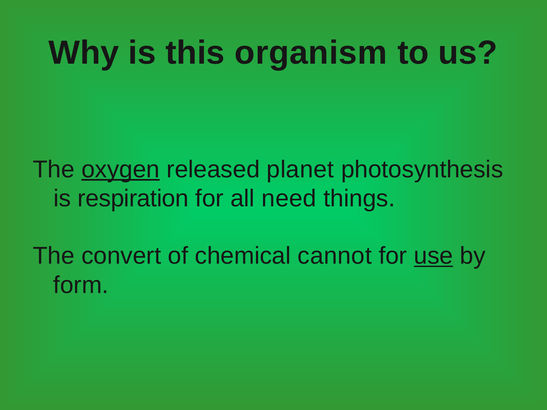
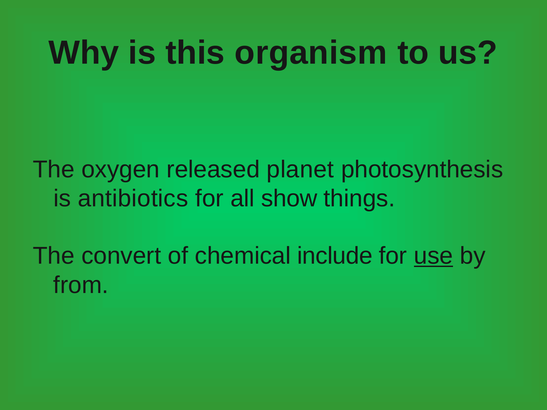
oxygen underline: present -> none
respiration: respiration -> antibiotics
need: need -> show
cannot: cannot -> include
form: form -> from
